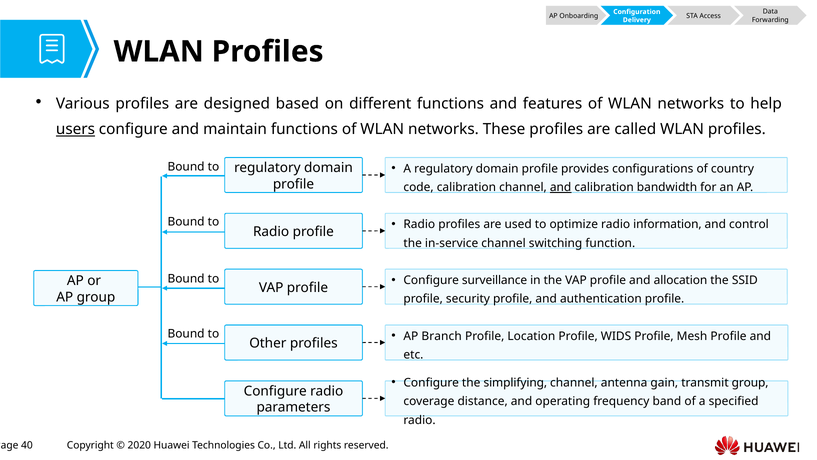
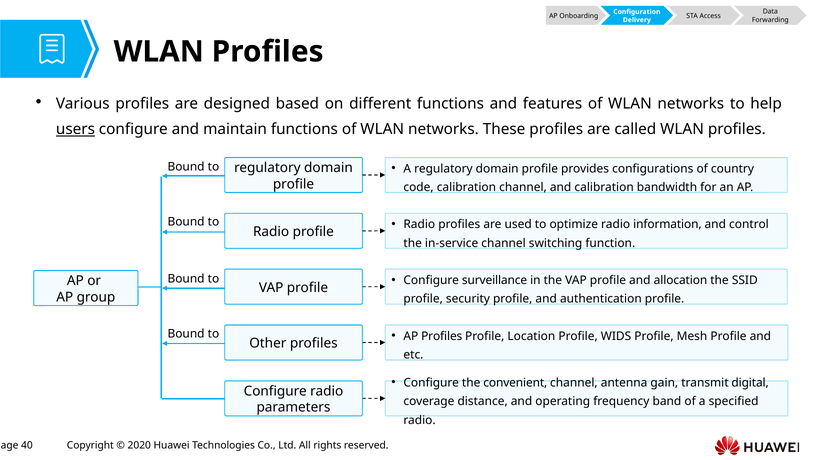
and at (561, 187) underline: present -> none
AP Branch: Branch -> Profiles
simplifying: simplifying -> convenient
transmit group: group -> digital
